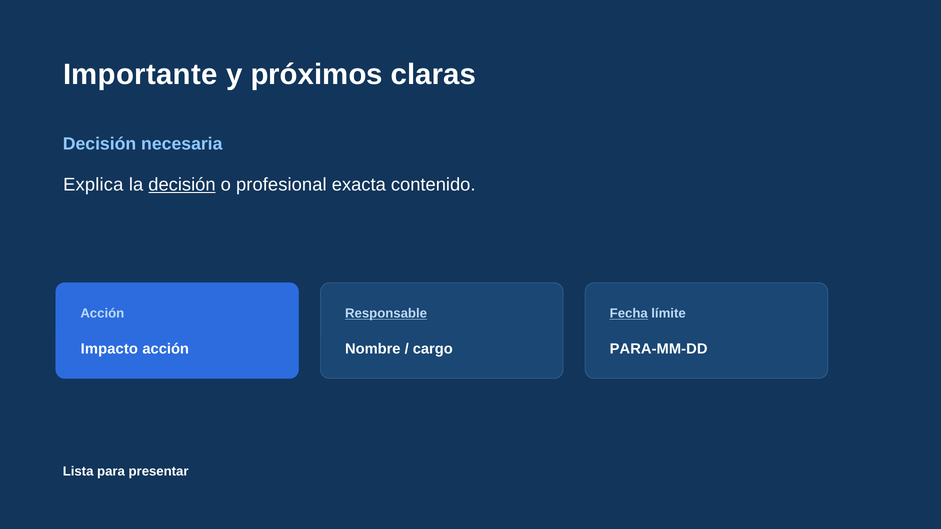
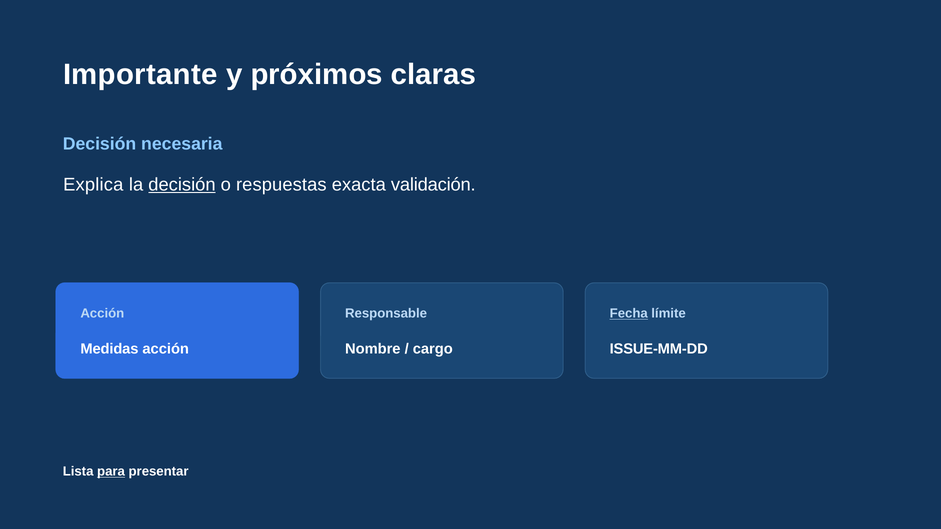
profesional: profesional -> respuestas
contenido: contenido -> validación
Responsable underline: present -> none
Impacto: Impacto -> Medidas
PARA-MM-DD: PARA-MM-DD -> ISSUE-MM-DD
para underline: none -> present
